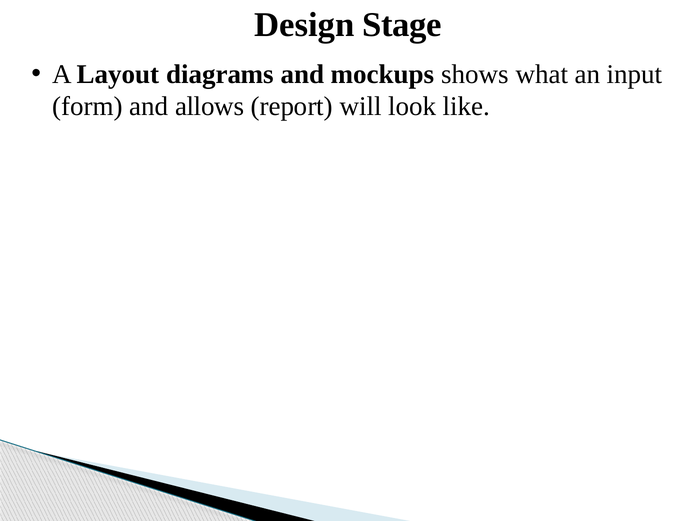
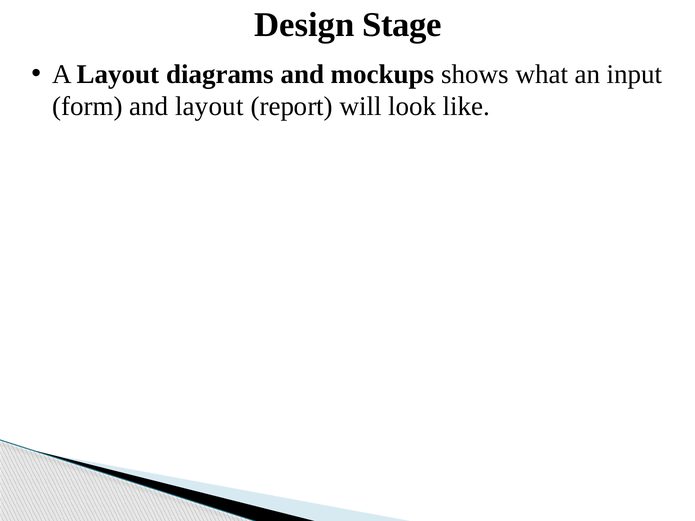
and allows: allows -> layout
